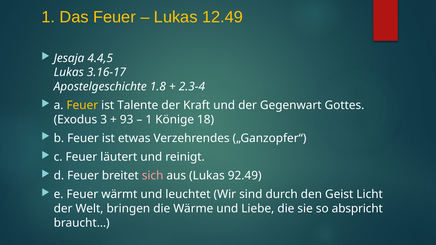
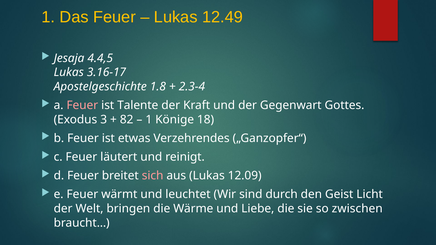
Feuer at (82, 105) colour: yellow -> pink
93: 93 -> 82
92.49: 92.49 -> 12.09
abspricht: abspricht -> zwischen
